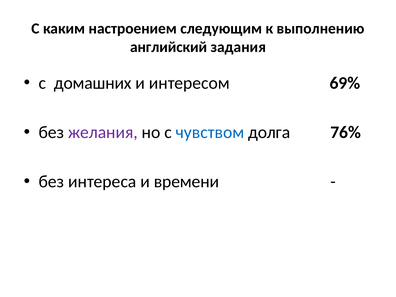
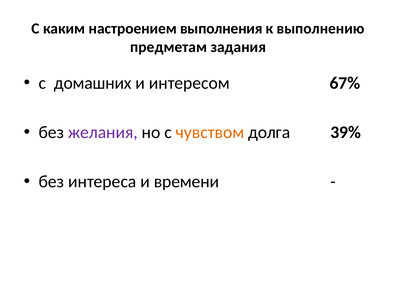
следующим: следующим -> выполнения
английский: английский -> предметам
69%: 69% -> 67%
чувством colour: blue -> orange
76%: 76% -> 39%
